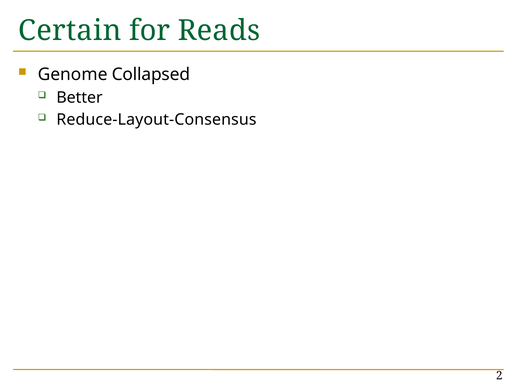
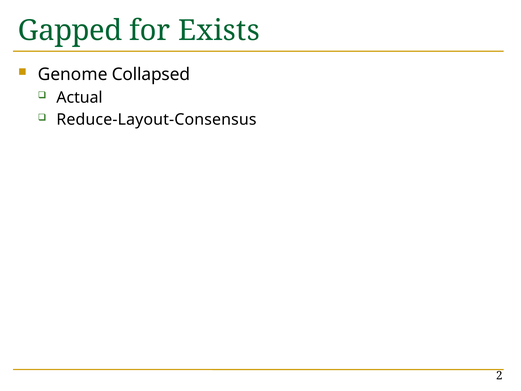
Certain: Certain -> Gapped
Reads: Reads -> Exists
Better: Better -> Actual
